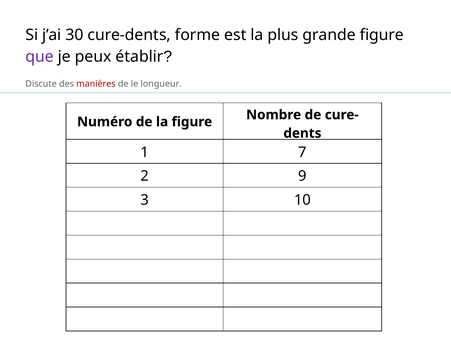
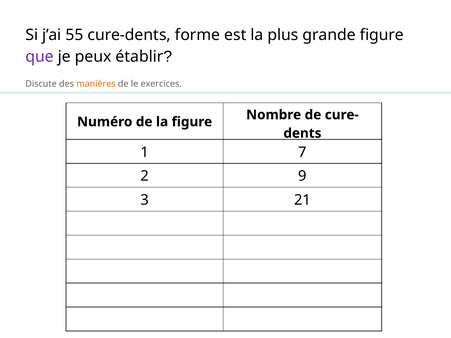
30: 30 -> 55
manières colour: red -> orange
longueur: longueur -> exercices
10: 10 -> 21
